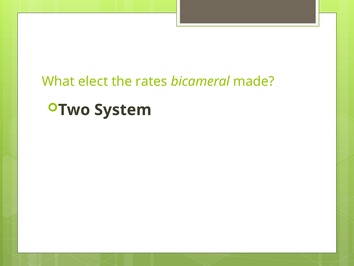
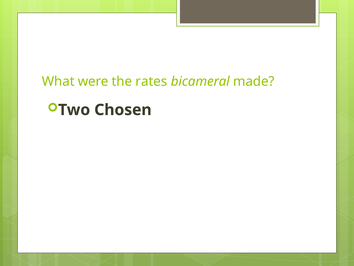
elect: elect -> were
System: System -> Chosen
